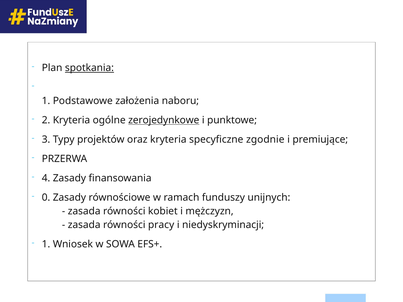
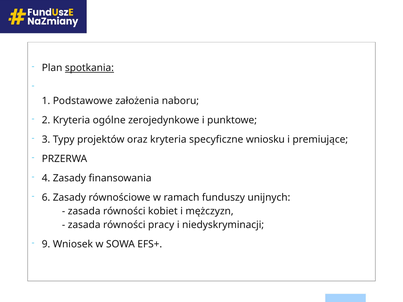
zerojedynkowe underline: present -> none
zgodnie: zgodnie -> wniosku
0: 0 -> 6
1 at (46, 244): 1 -> 9
